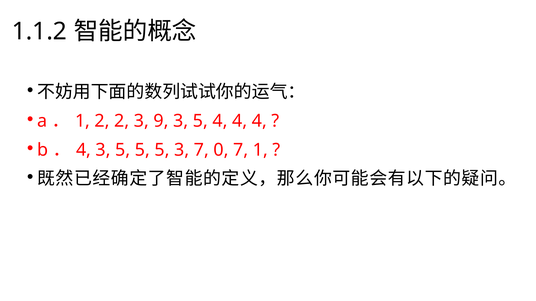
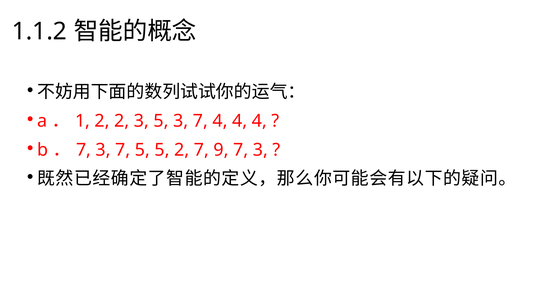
3 9: 9 -> 5
5 at (200, 121): 5 -> 7
4 at (84, 150): 4 -> 7
5 at (123, 150): 5 -> 7
5 3: 3 -> 2
0: 0 -> 9
1 at (260, 150): 1 -> 3
